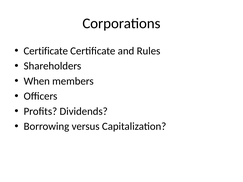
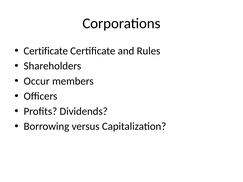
When: When -> Occur
